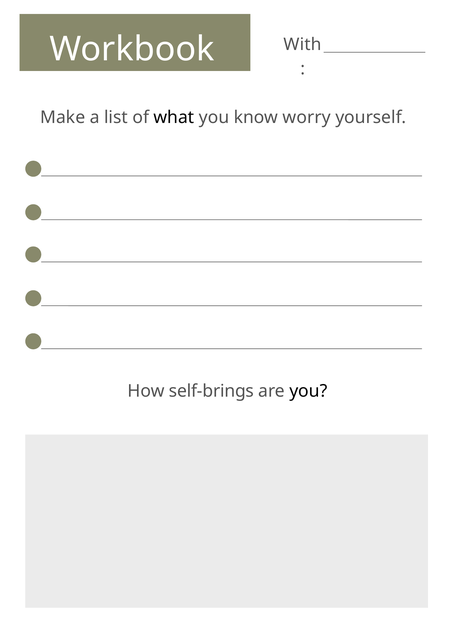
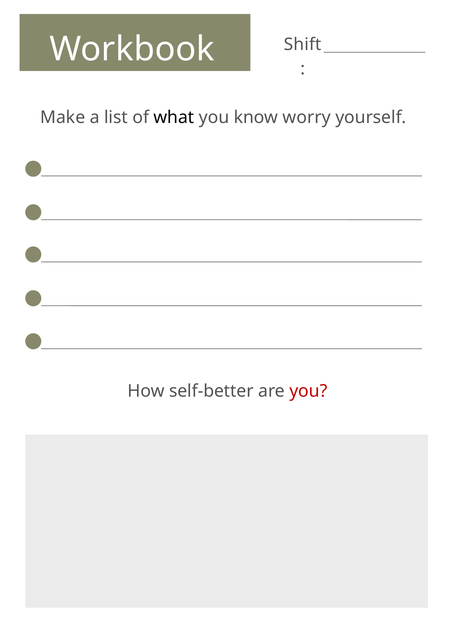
With: With -> Shift
self-brings: self-brings -> self-better
you at (308, 391) colour: black -> red
